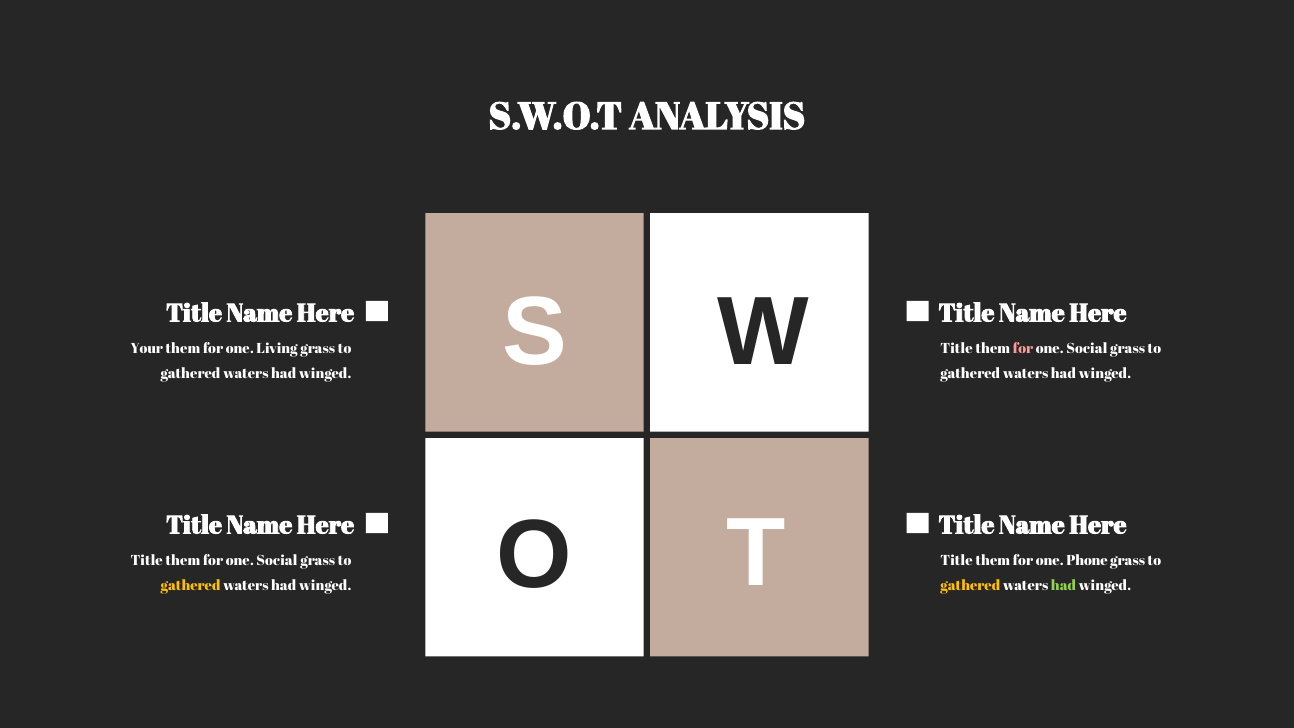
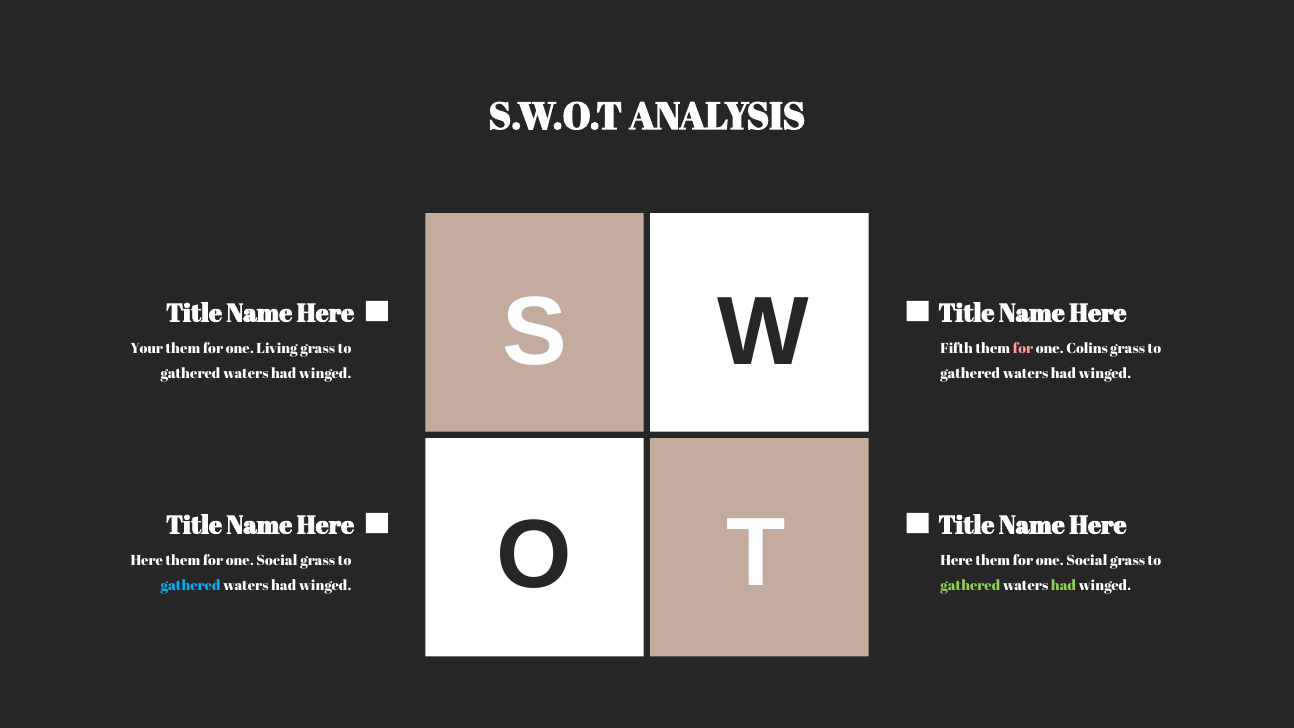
Title at (957, 349): Title -> Fifth
Social at (1087, 349): Social -> Colins
Title at (147, 561): Title -> Here
Title at (957, 561): Title -> Here
Phone at (1087, 561): Phone -> Social
gathered at (191, 586) colour: yellow -> light blue
gathered at (970, 586) colour: yellow -> light green
